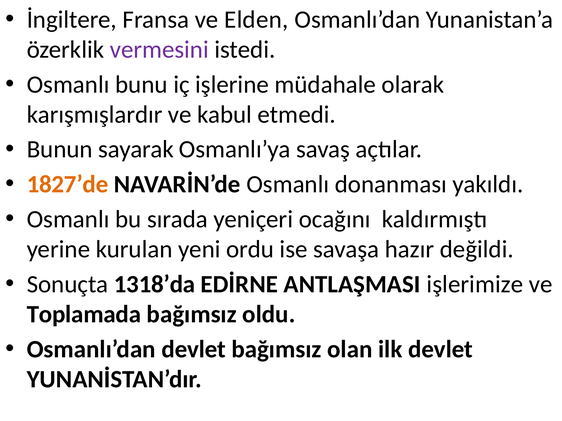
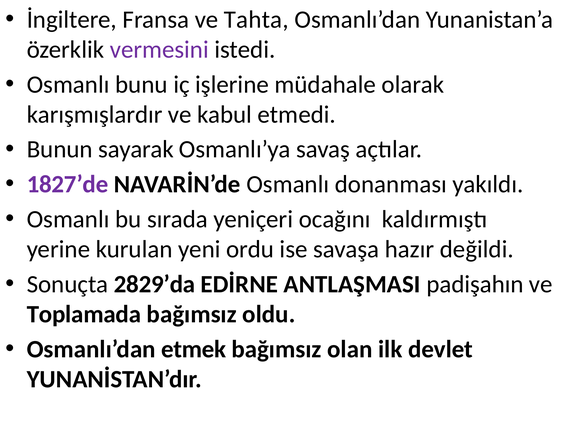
Elden: Elden -> Tahta
1827’de colour: orange -> purple
1318’da: 1318’da -> 2829’da
işlerimize: işlerimize -> padişahın
Osmanlı’dan devlet: devlet -> etmek
